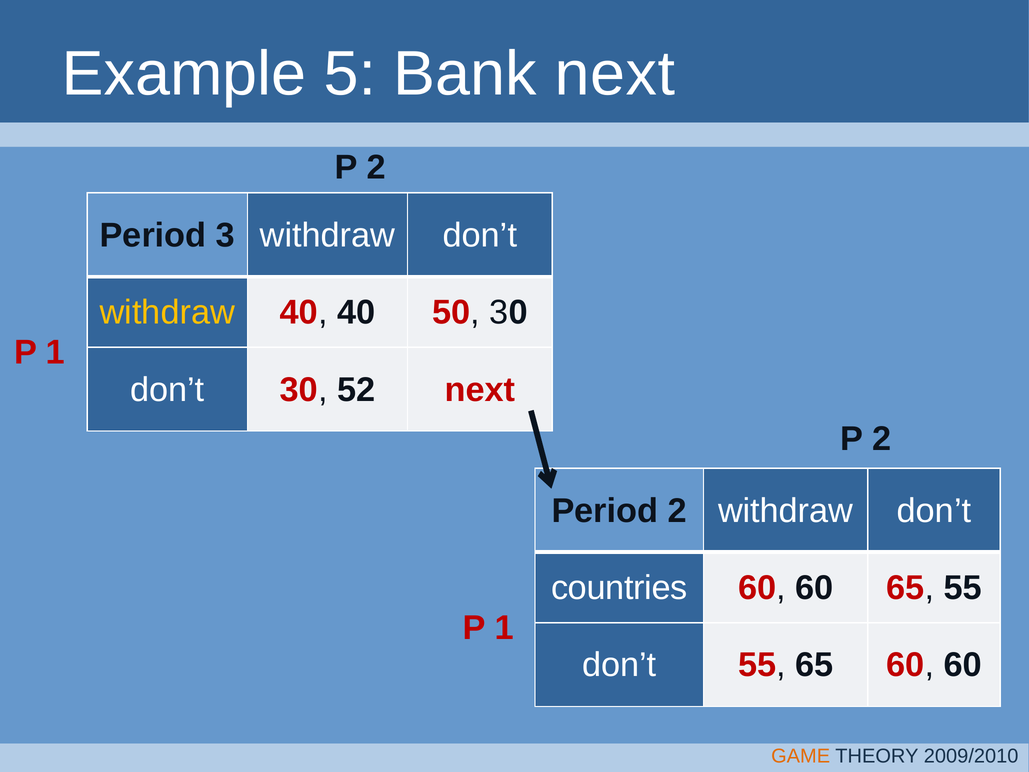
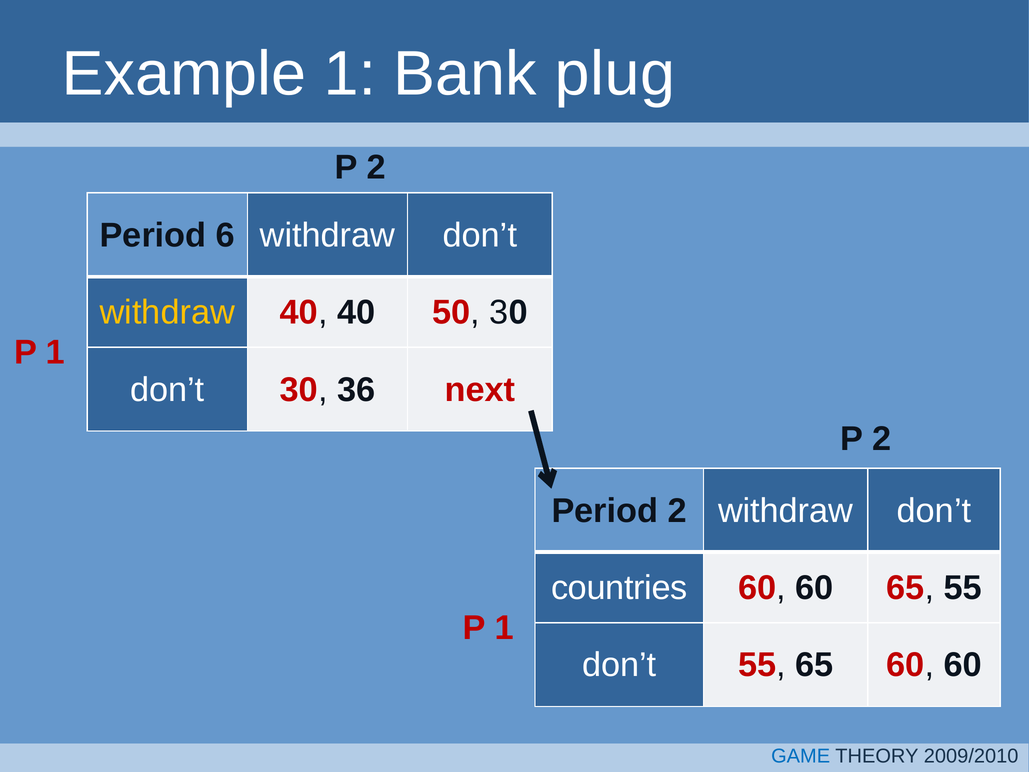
Example 5: 5 -> 1
Bank next: next -> plug
3: 3 -> 6
52: 52 -> 36
GAME colour: orange -> blue
